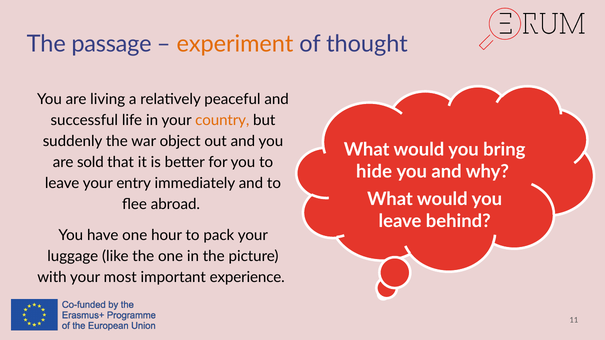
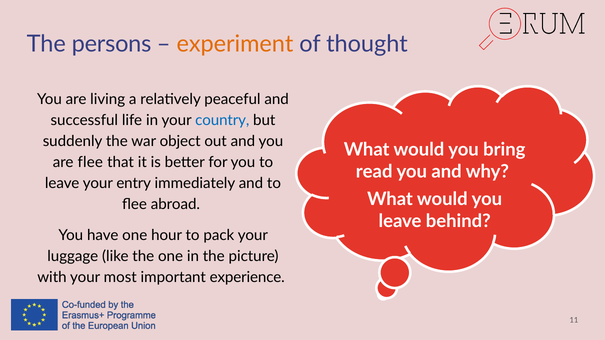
passage: passage -> persons
country colour: orange -> blue
are sold: sold -> flee
hide: hide -> read
